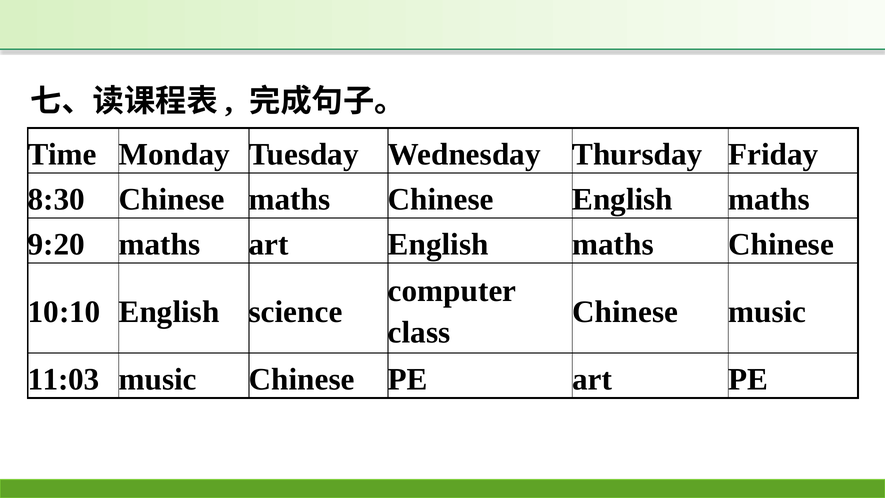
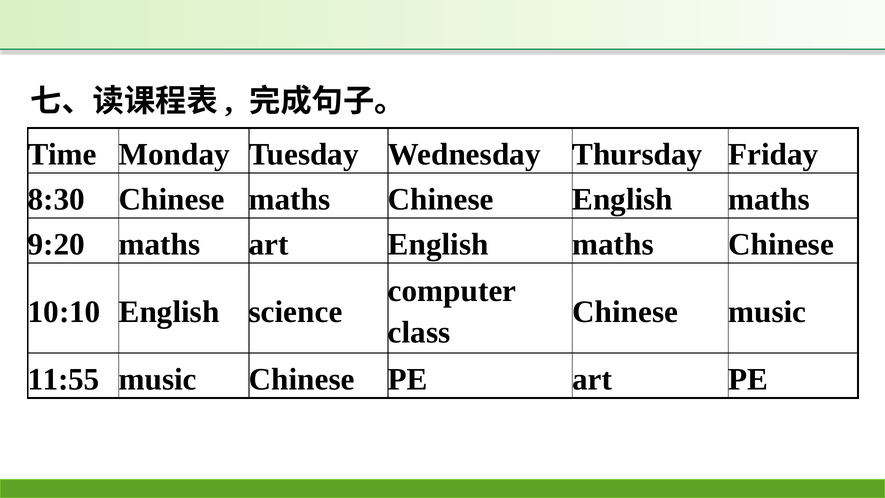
11:03: 11:03 -> 11:55
